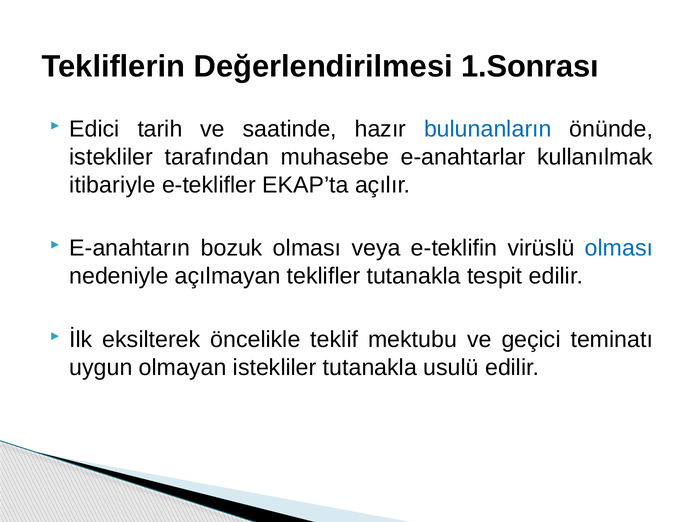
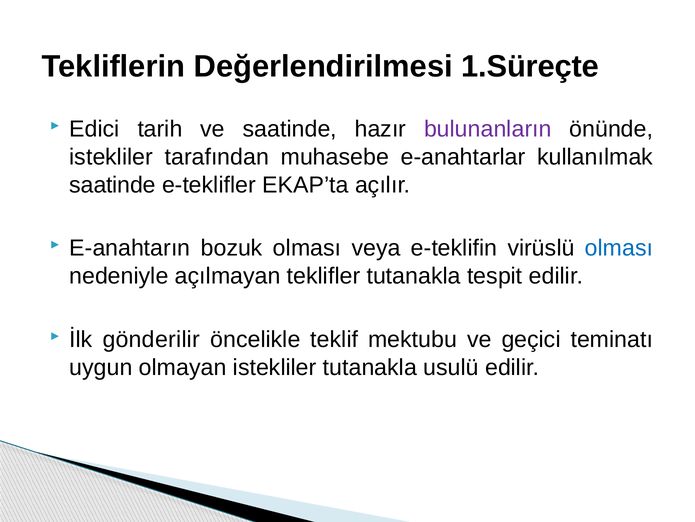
1.Sonrası: 1.Sonrası -> 1.Süreçte
bulunanların colour: blue -> purple
itibariyle at (112, 185): itibariyle -> saatinde
eksilterek: eksilterek -> gönderilir
